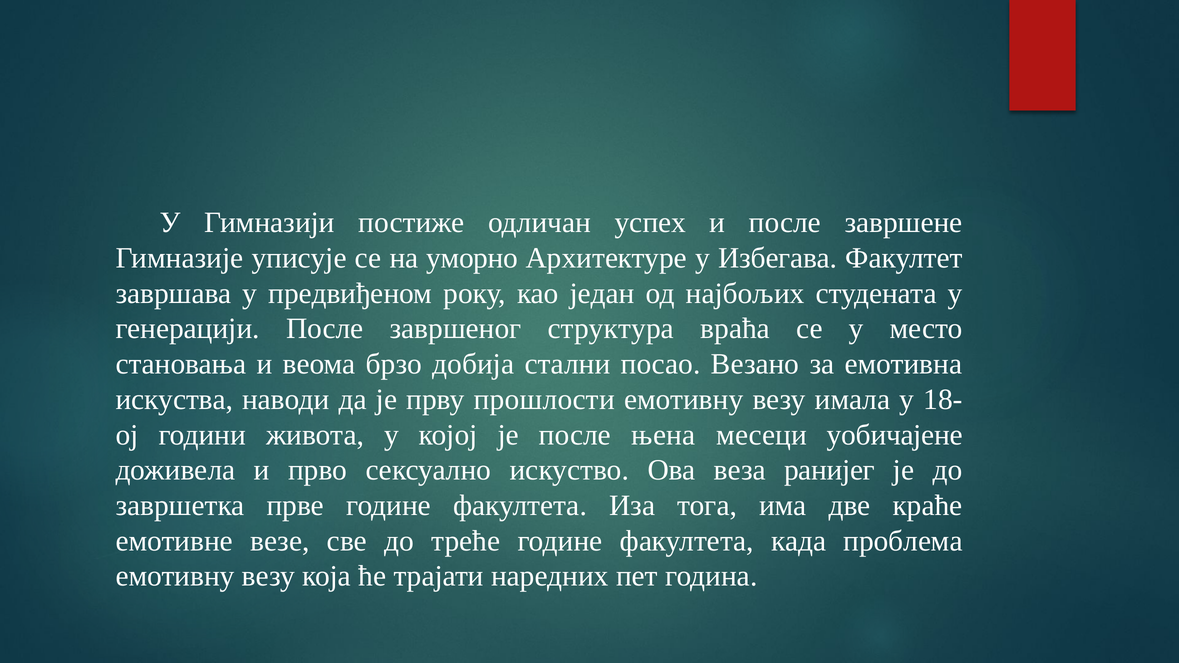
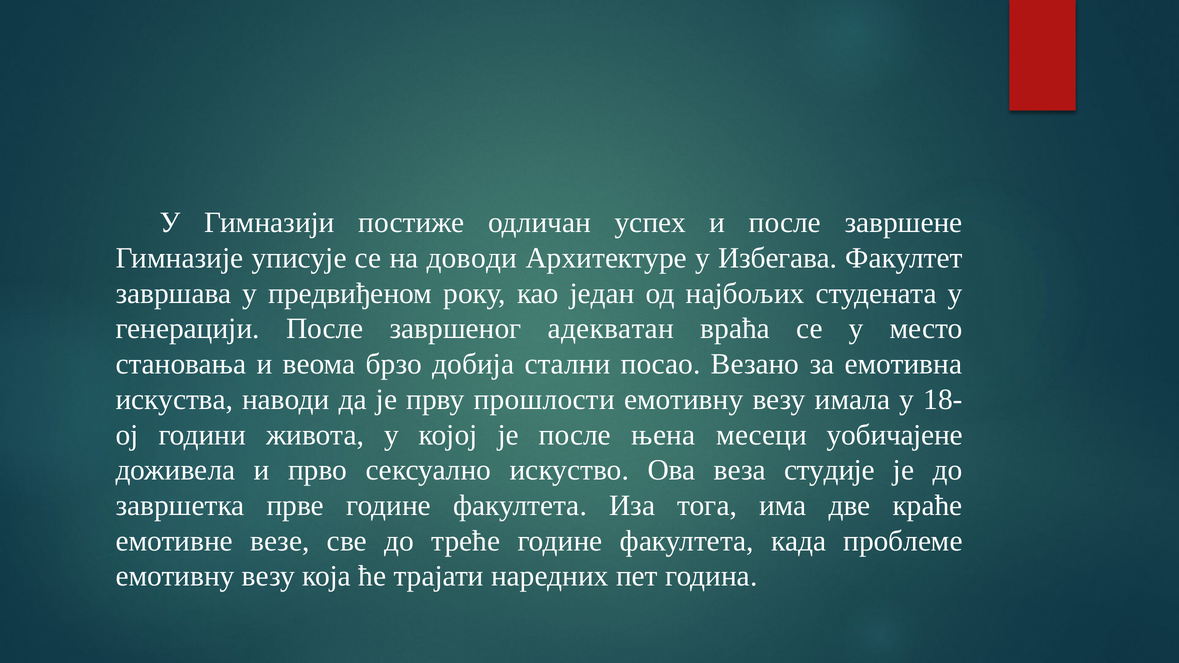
уморно: уморно -> доводи
структура: структура -> адекватан
ранијег: ранијег -> студије
проблема: проблема -> проблеме
